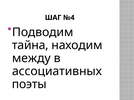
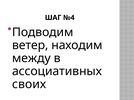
тайна: тайна -> ветер
поэты: поэты -> своих
